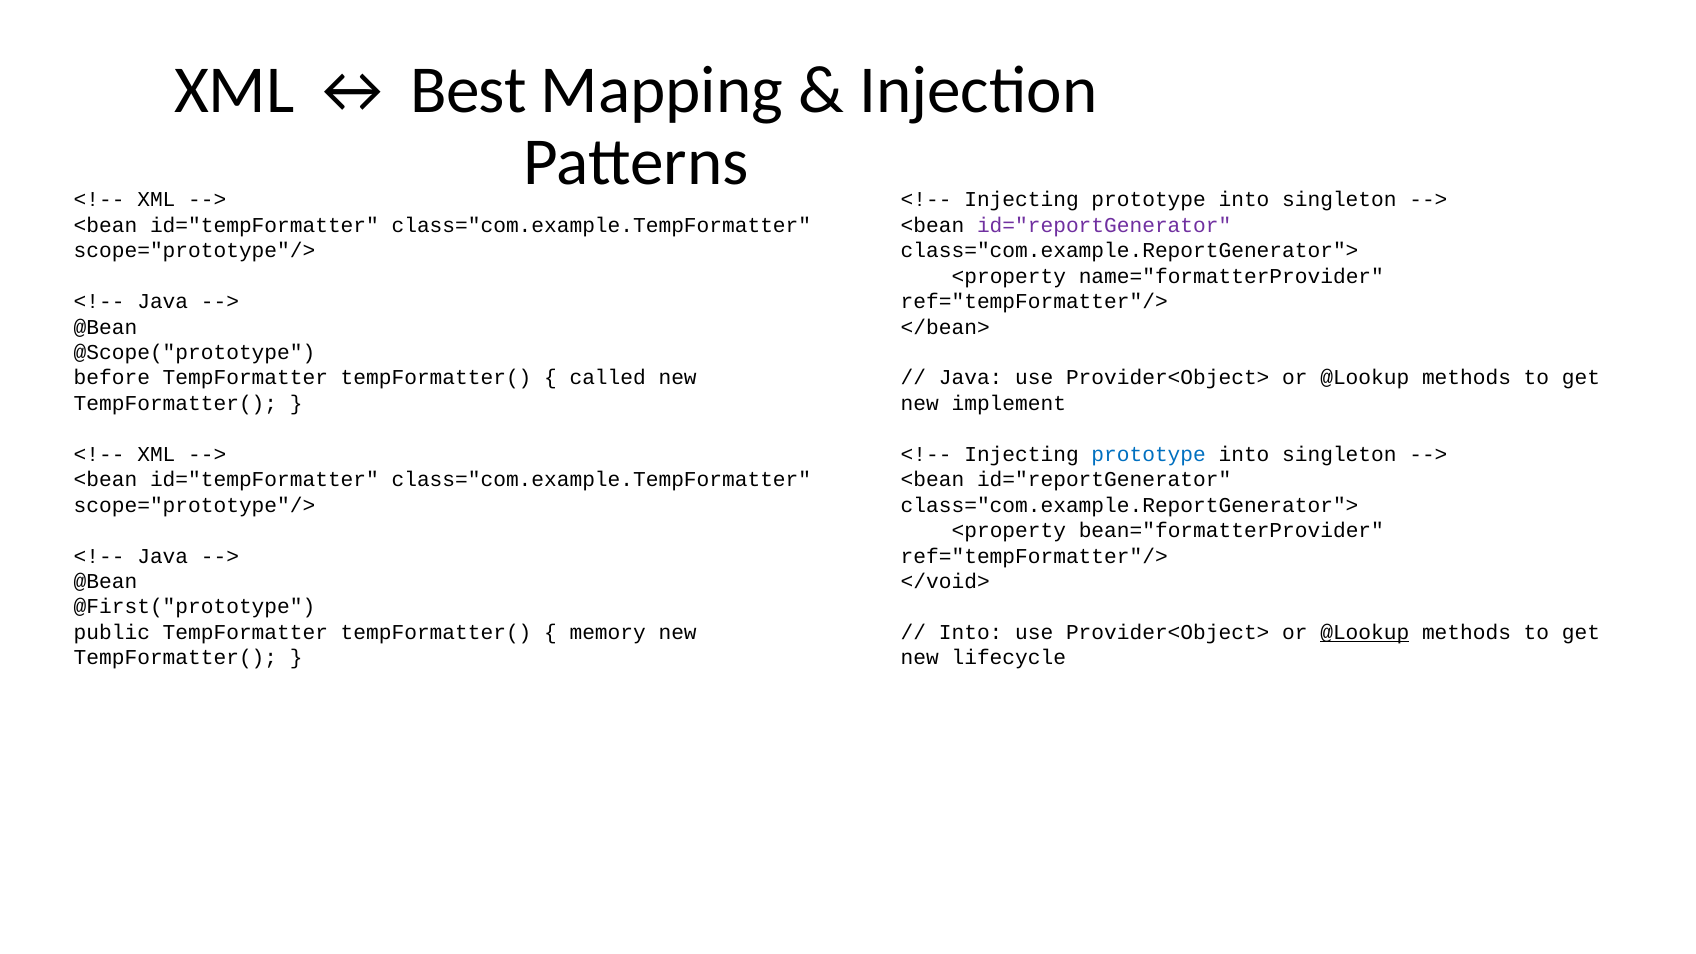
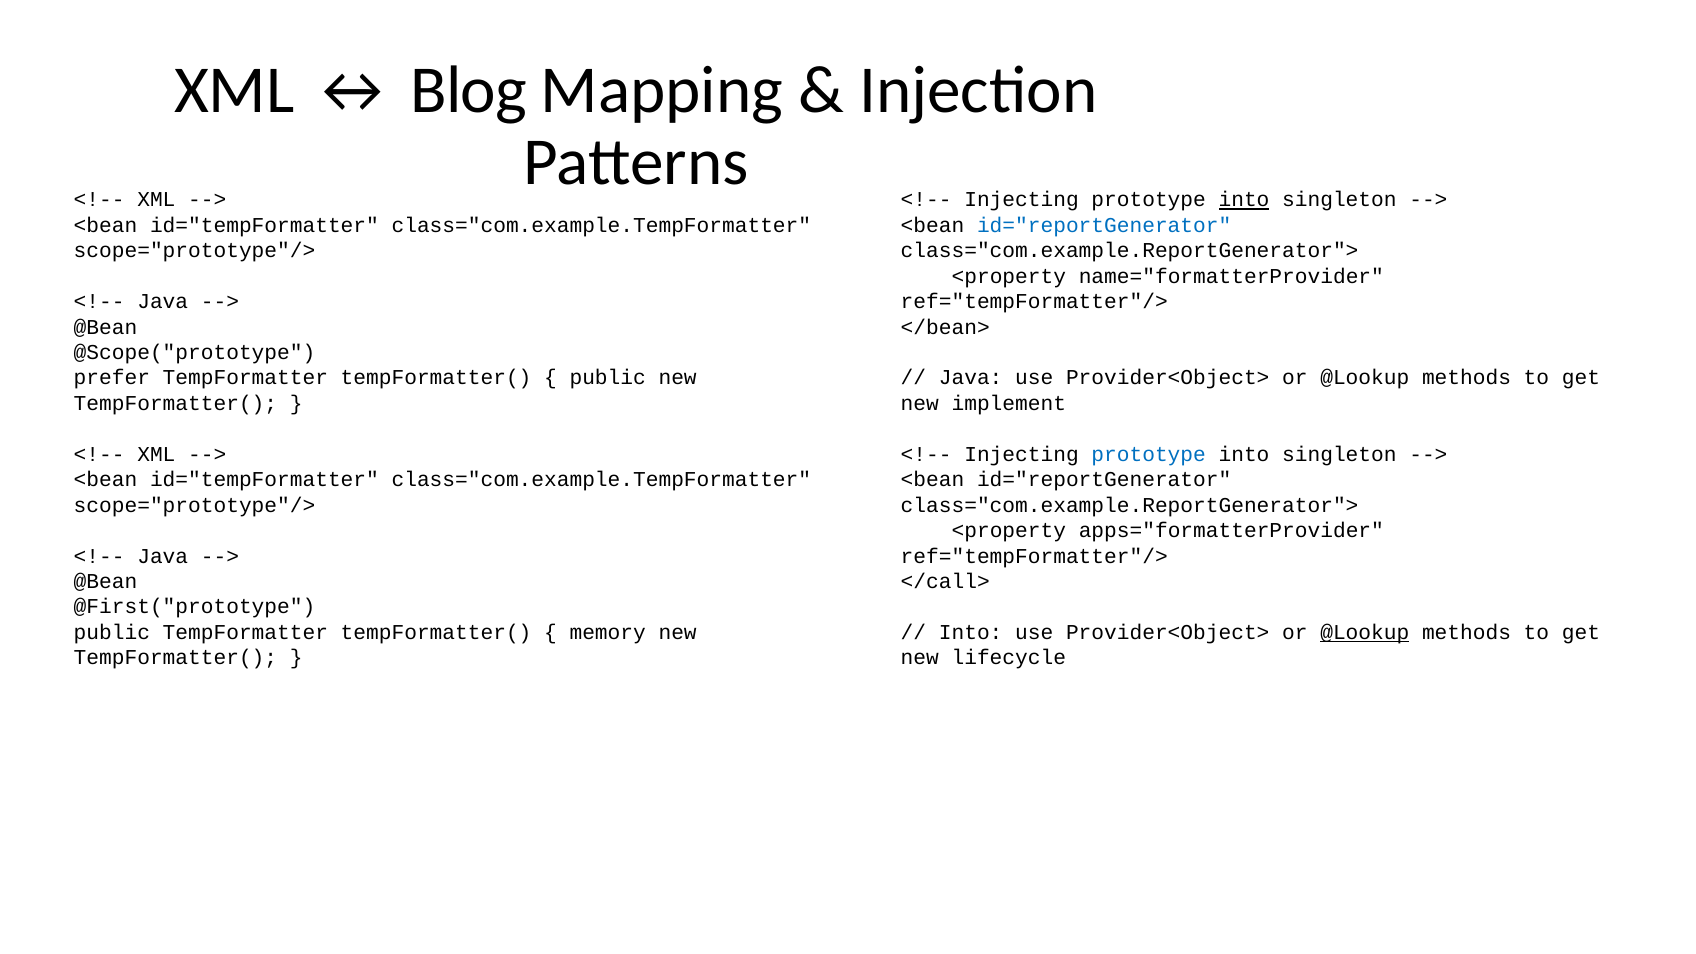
Best: Best -> Blog
into at (1244, 200) underline: none -> present
id="reportGenerator at (1104, 225) colour: purple -> blue
before: before -> prefer
called at (608, 378): called -> public
bean="formatterProvider: bean="formatterProvider -> apps="formatterProvider
</void>: </void> -> </call>
